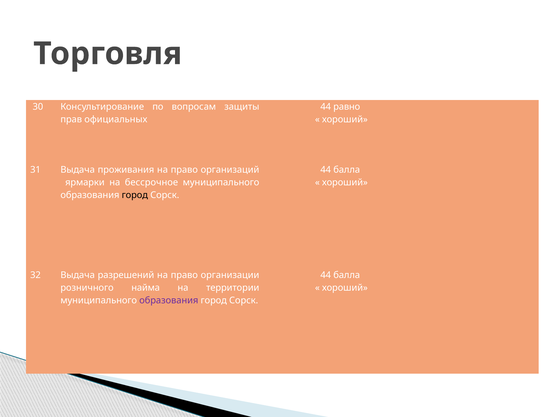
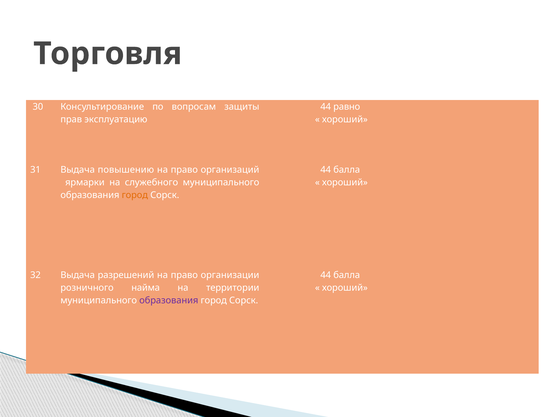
официальных: официальных -> эксплуатацию
проживания: проживания -> повышению
бессрочное: бессрочное -> служебного
город at (135, 195) colour: black -> orange
